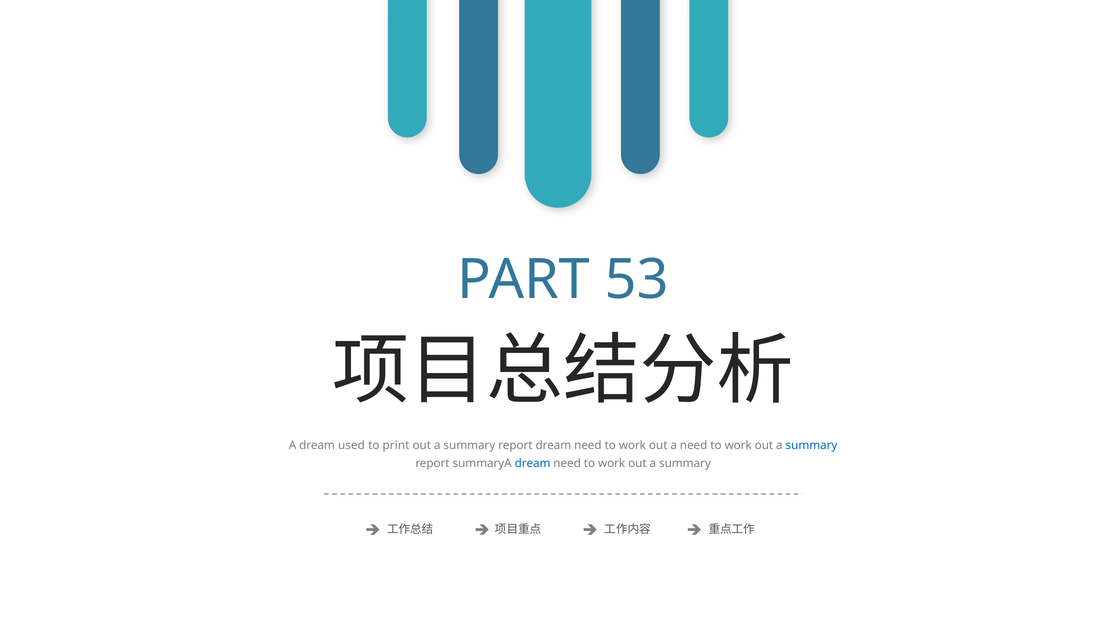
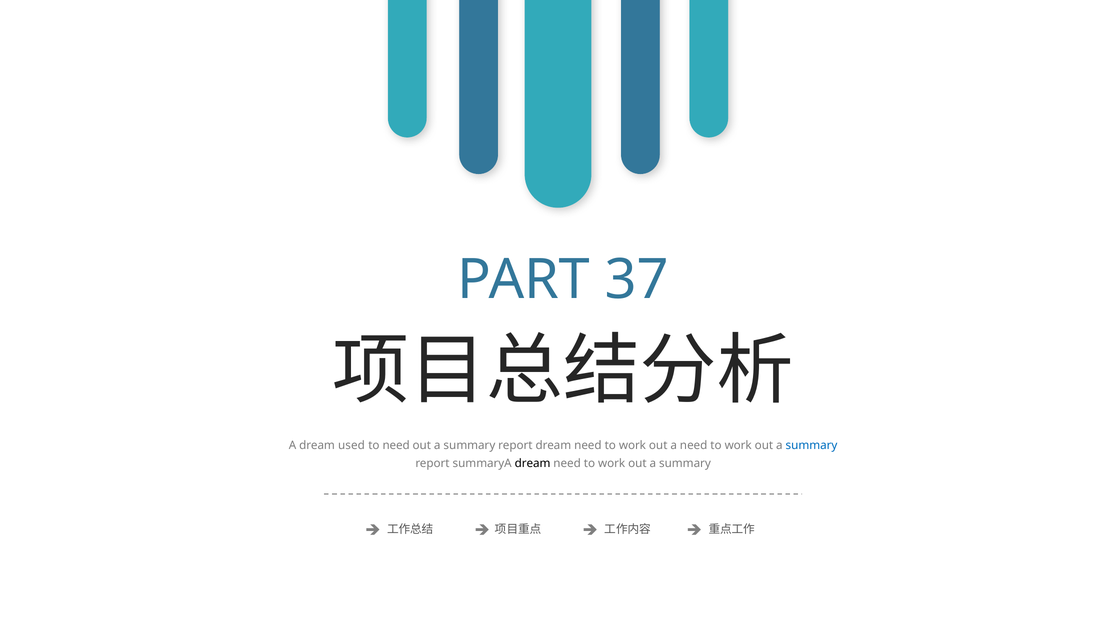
53: 53 -> 37
to print: print -> need
dream at (533, 464) colour: blue -> black
